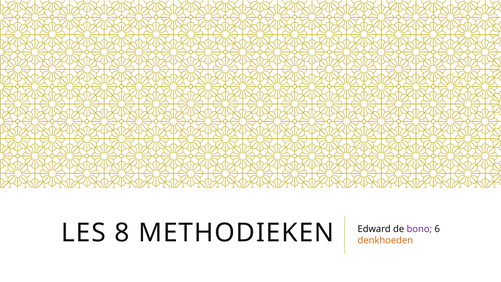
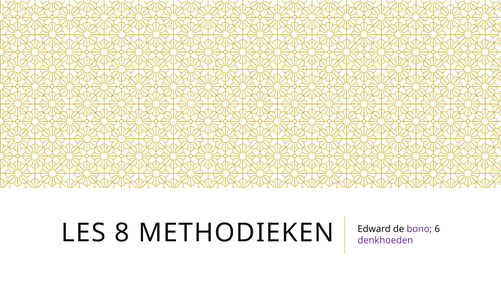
denkhoeden colour: orange -> purple
